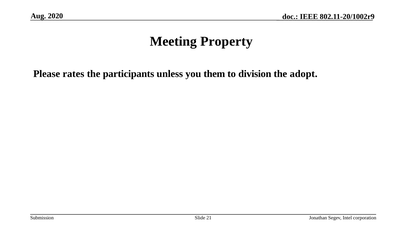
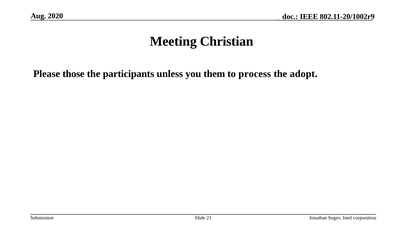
Property: Property -> Christian
rates: rates -> those
division: division -> process
